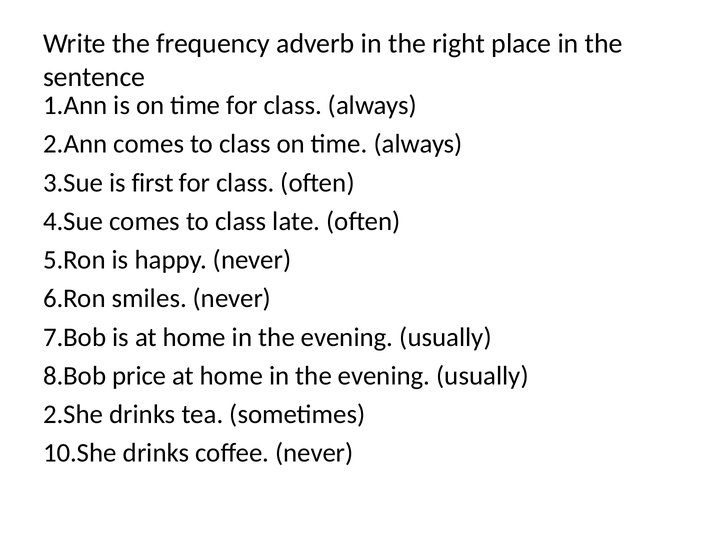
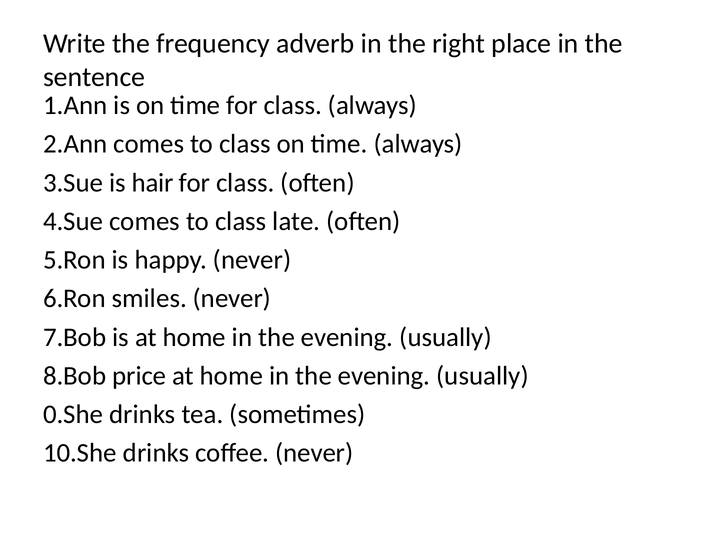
first: first -> hair
2.She: 2.She -> 0.She
